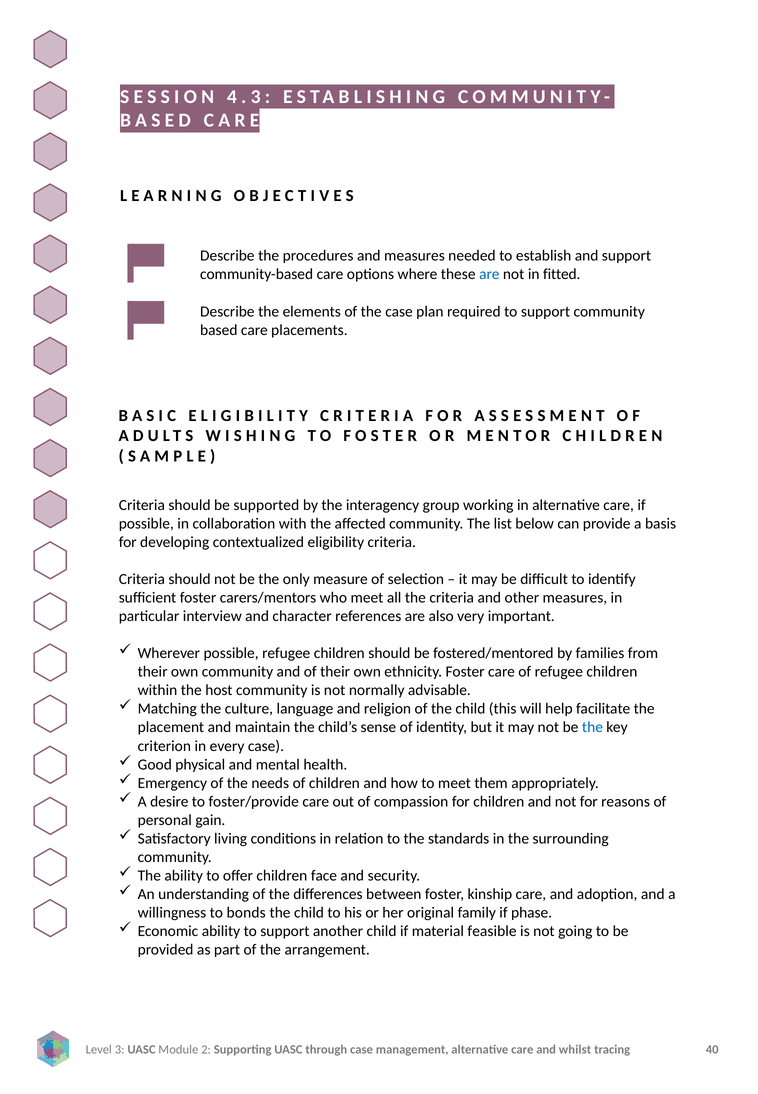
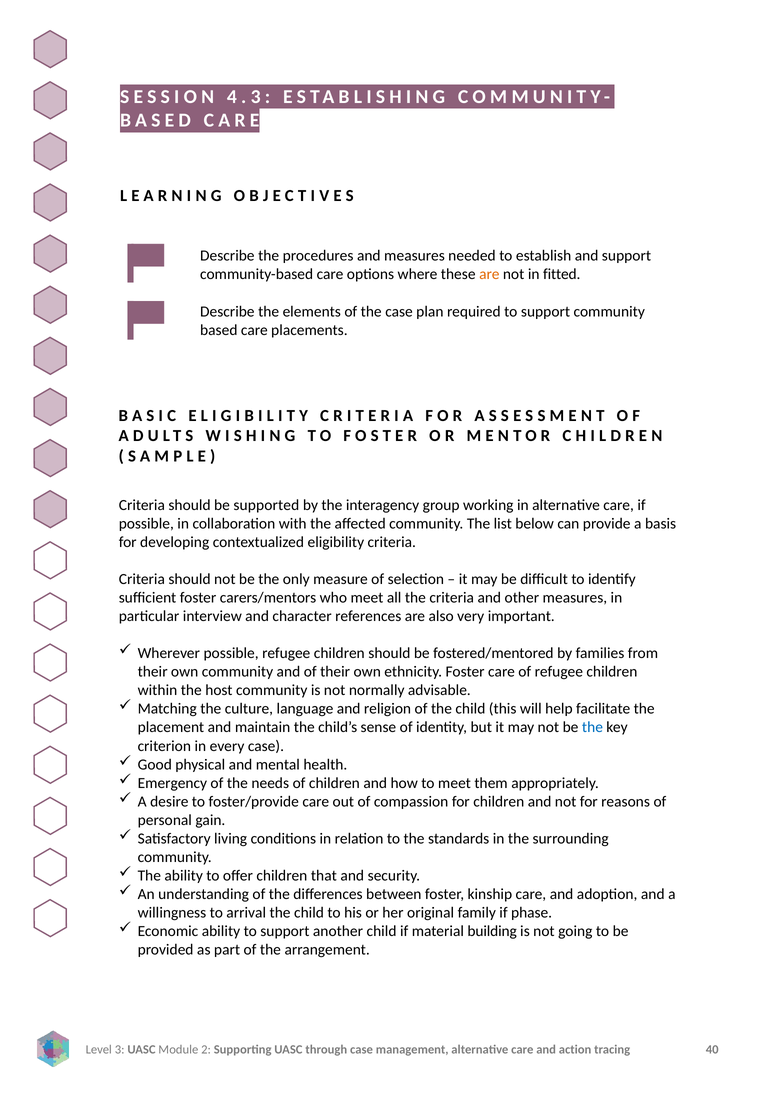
are at (489, 275) colour: blue -> orange
face: face -> that
bonds: bonds -> arrival
feasible: feasible -> building
whilst: whilst -> action
